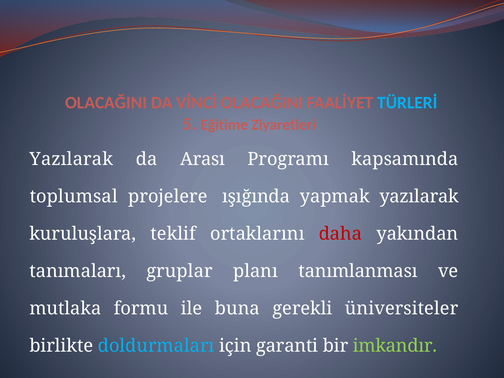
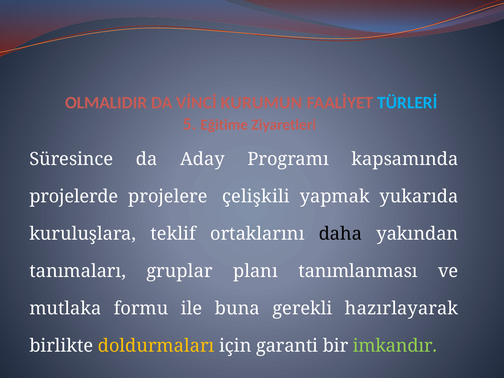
OLACAĞINI at (106, 103): OLACAĞINI -> OLMALIDIR
VİNCİ OLACAĞINI: OLACAĞINI -> KURUMUN
Yazılarak at (71, 159): Yazılarak -> Süresince
Arası: Arası -> Aday
toplumsal: toplumsal -> projelerde
ışığında: ışığında -> çelişkili
yapmak yazılarak: yazılarak -> yukarıda
daha colour: red -> black
üniversiteler: üniversiteler -> hazırlayarak
doldurmaları colour: light blue -> yellow
